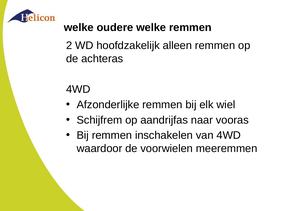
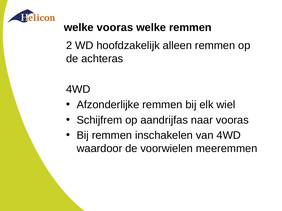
welke oudere: oudere -> vooras
